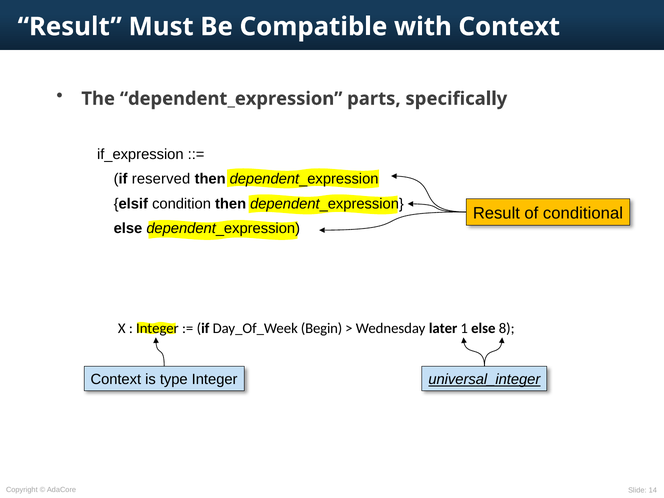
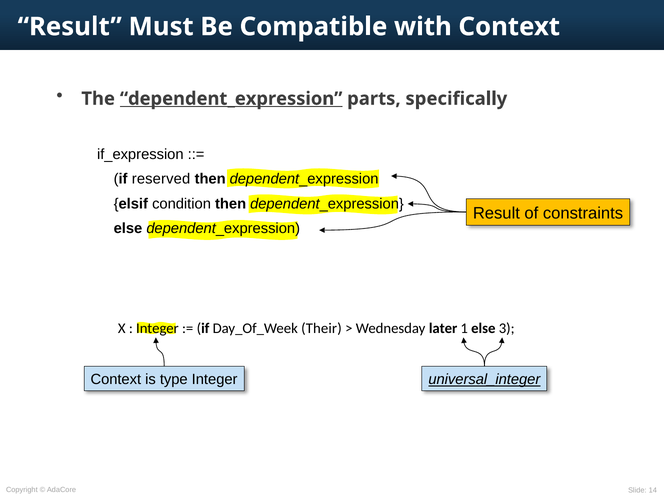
dependent_expression at (231, 99) underline: none -> present
conditional: conditional -> constraints
Begin: Begin -> Their
8: 8 -> 3
